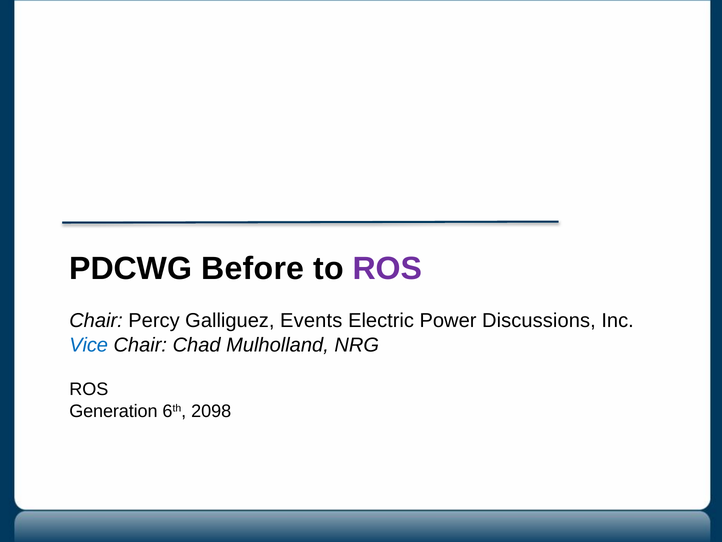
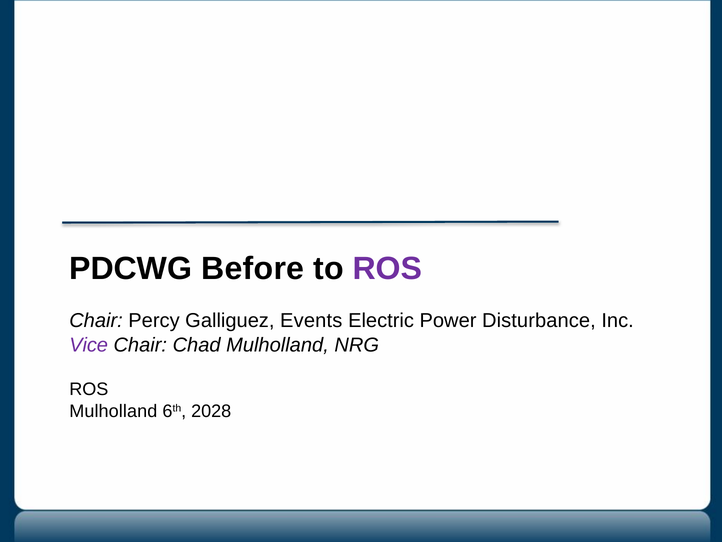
Discussions: Discussions -> Disturbance
Vice colour: blue -> purple
Generation at (113, 411): Generation -> Mulholland
2098: 2098 -> 2028
